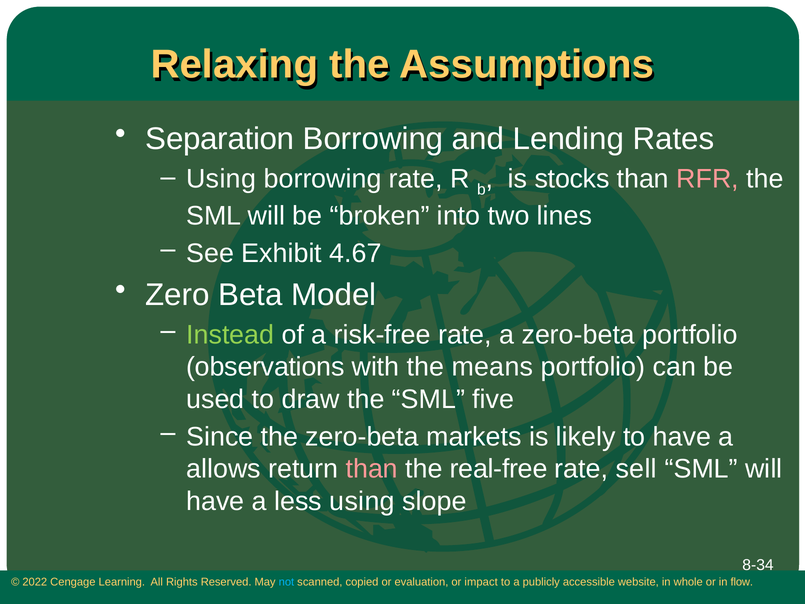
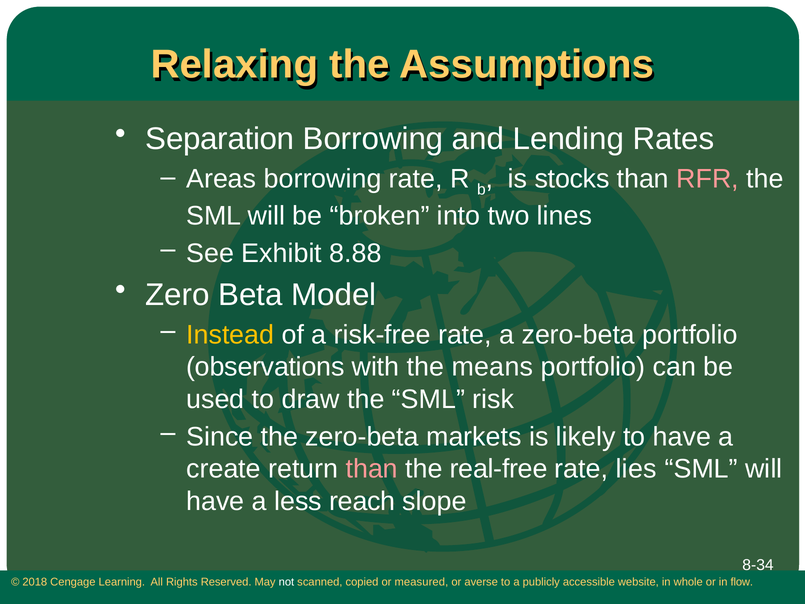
Using at (221, 179): Using -> Areas
4.67: 4.67 -> 8.88
Instead colour: light green -> yellow
five: five -> risk
allows: allows -> create
sell: sell -> lies
less using: using -> reach
2022: 2022 -> 2018
not colour: light blue -> white
evaluation: evaluation -> measured
impact: impact -> averse
